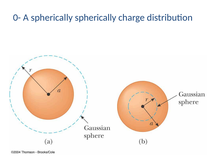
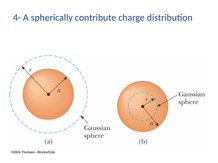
0-: 0- -> 4-
spherically spherically: spherically -> contribute
